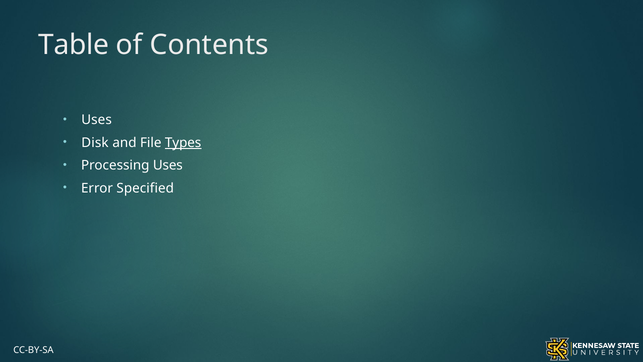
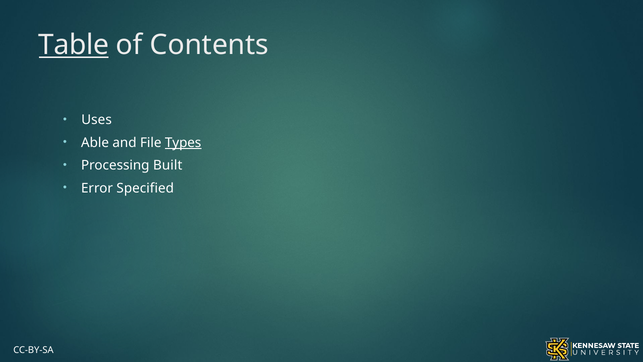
Table underline: none -> present
Disk: Disk -> Able
Processing Uses: Uses -> Built
